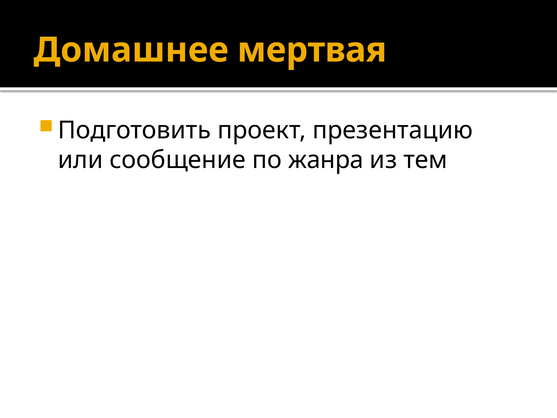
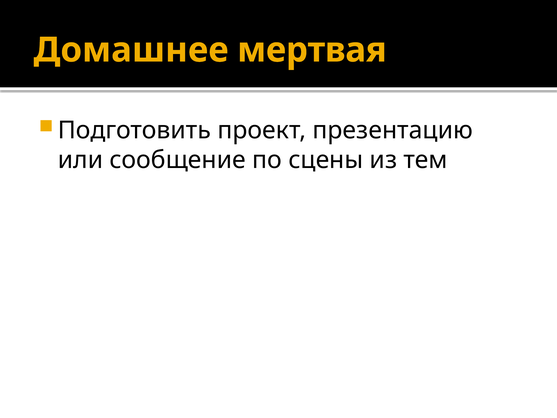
жанра: жанра -> сцены
